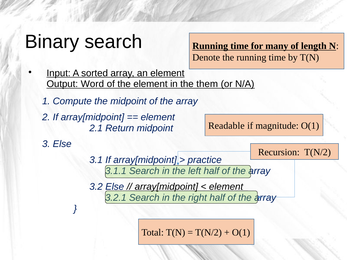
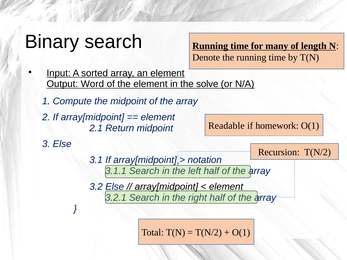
them: them -> solve
magnitude: magnitude -> homework
practice: practice -> notation
